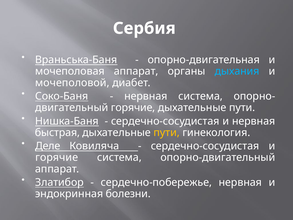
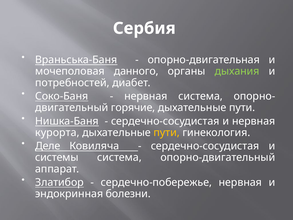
мочеполовая аппарат: аппарат -> данного
дыхания colour: light blue -> light green
мочеполовой: мочеполовой -> потребностей
быстрая: быстрая -> курорта
горячие at (57, 157): горячие -> системы
